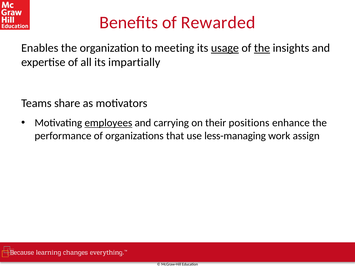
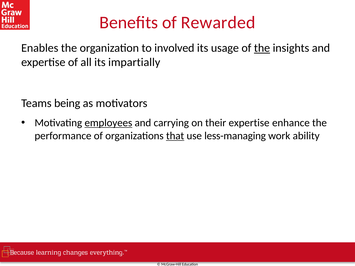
meeting: meeting -> involved
usage underline: present -> none
share: share -> being
their positions: positions -> expertise
that underline: none -> present
assign: assign -> ability
